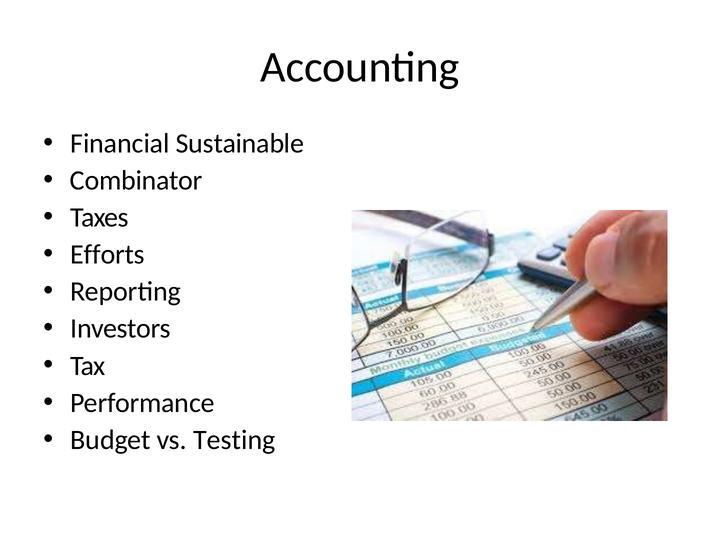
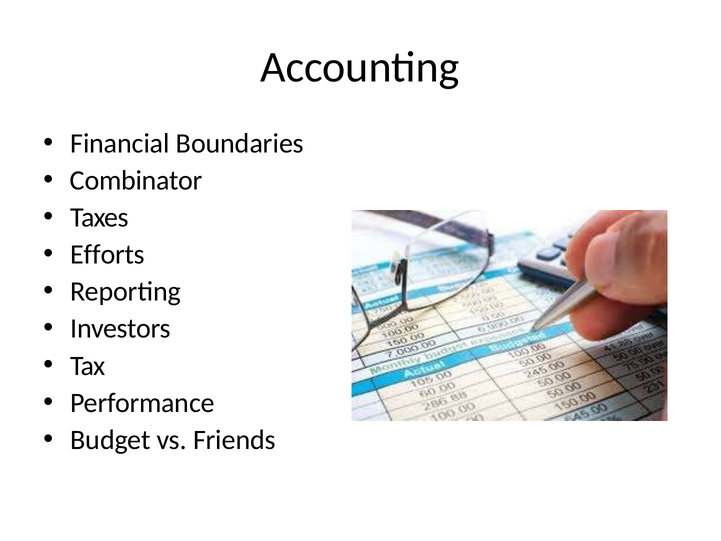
Sustainable: Sustainable -> Boundaries
Testing: Testing -> Friends
